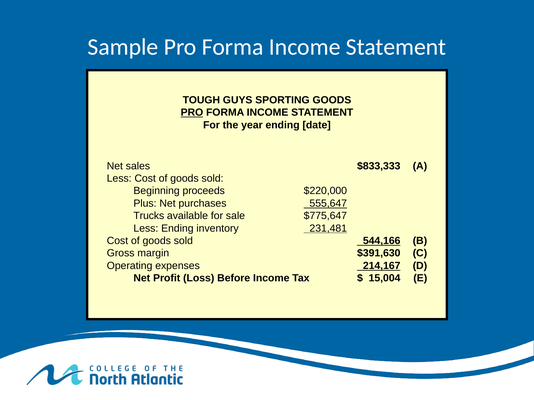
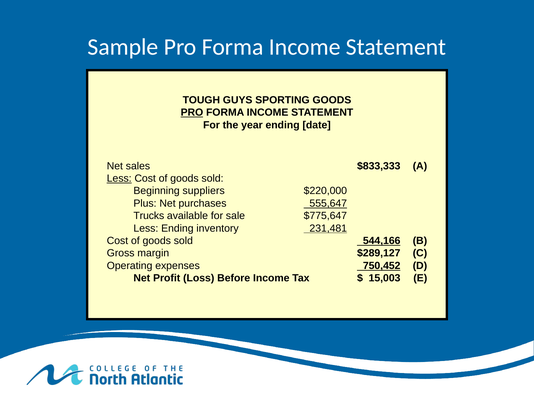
Less at (119, 179) underline: none -> present
proceeds: proceeds -> suppliers
$391,630: $391,630 -> $289,127
214,167: 214,167 -> 750,452
15,004: 15,004 -> 15,003
